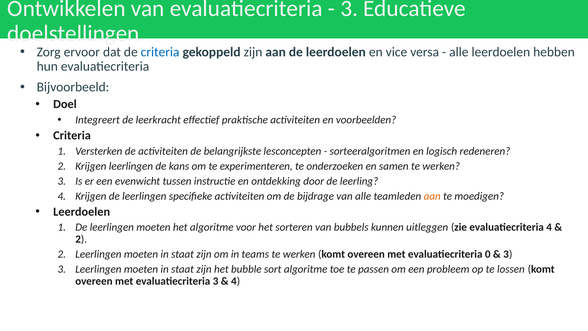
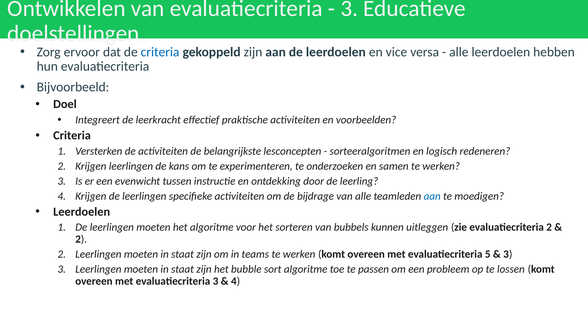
aan at (432, 196) colour: orange -> blue
evaluatiecriteria 4: 4 -> 2
0: 0 -> 5
